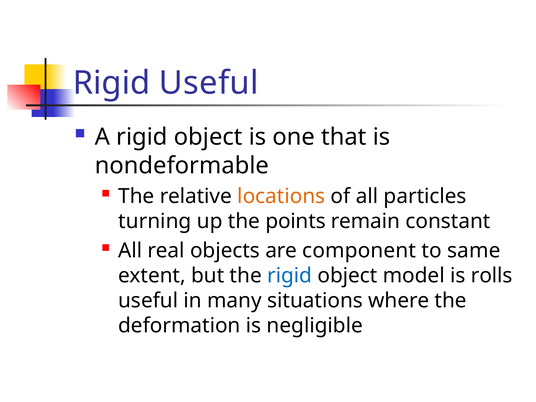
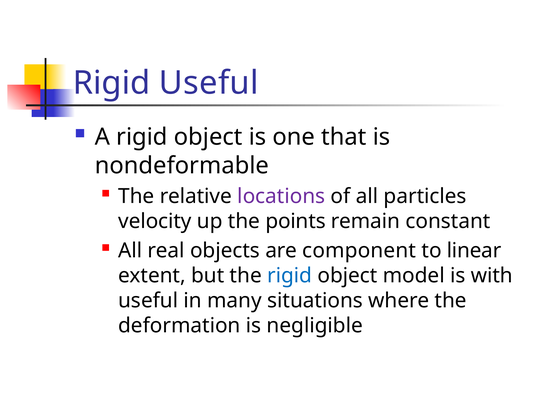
locations colour: orange -> purple
turning: turning -> velocity
same: same -> linear
rolls: rolls -> with
